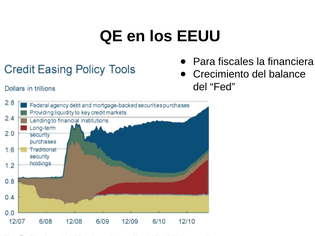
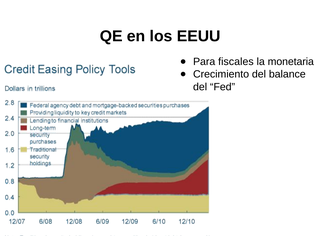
financiera: financiera -> monetaria
